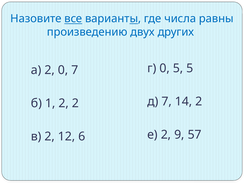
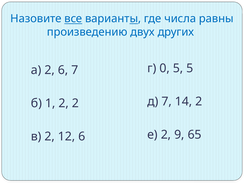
2 0: 0 -> 6
57: 57 -> 65
